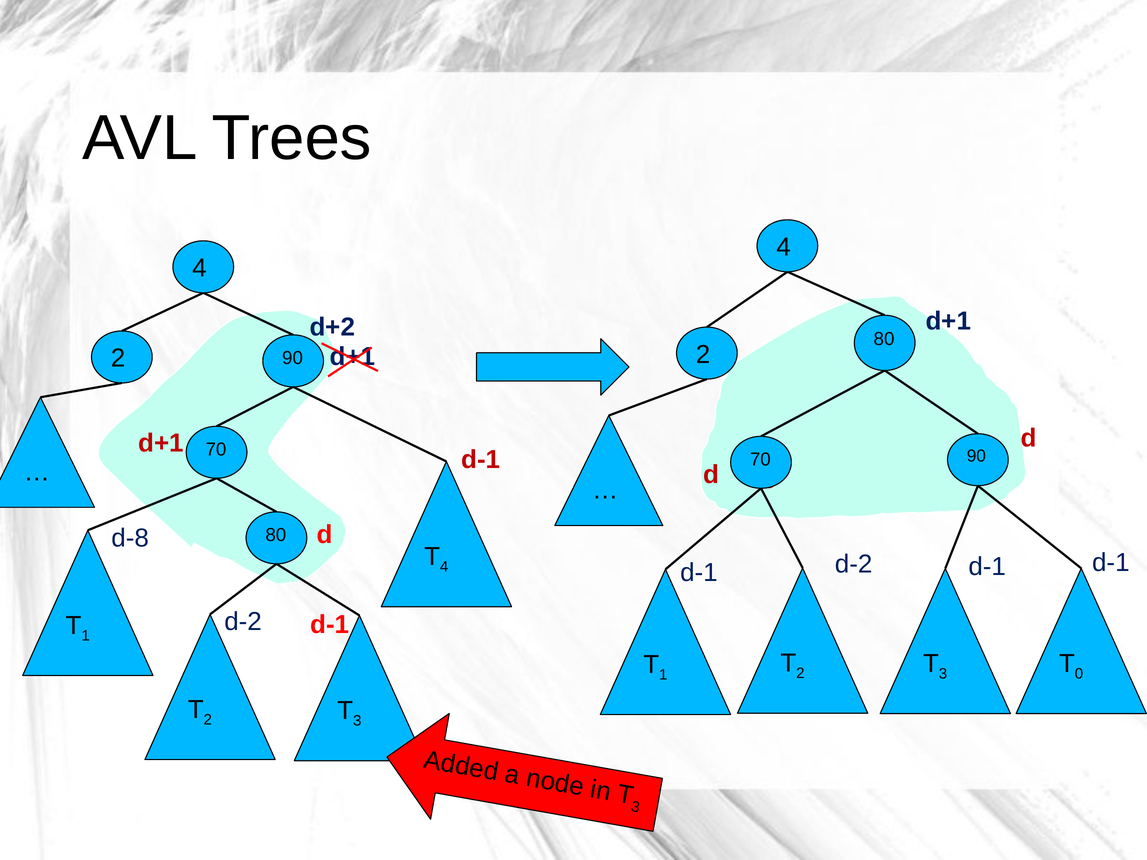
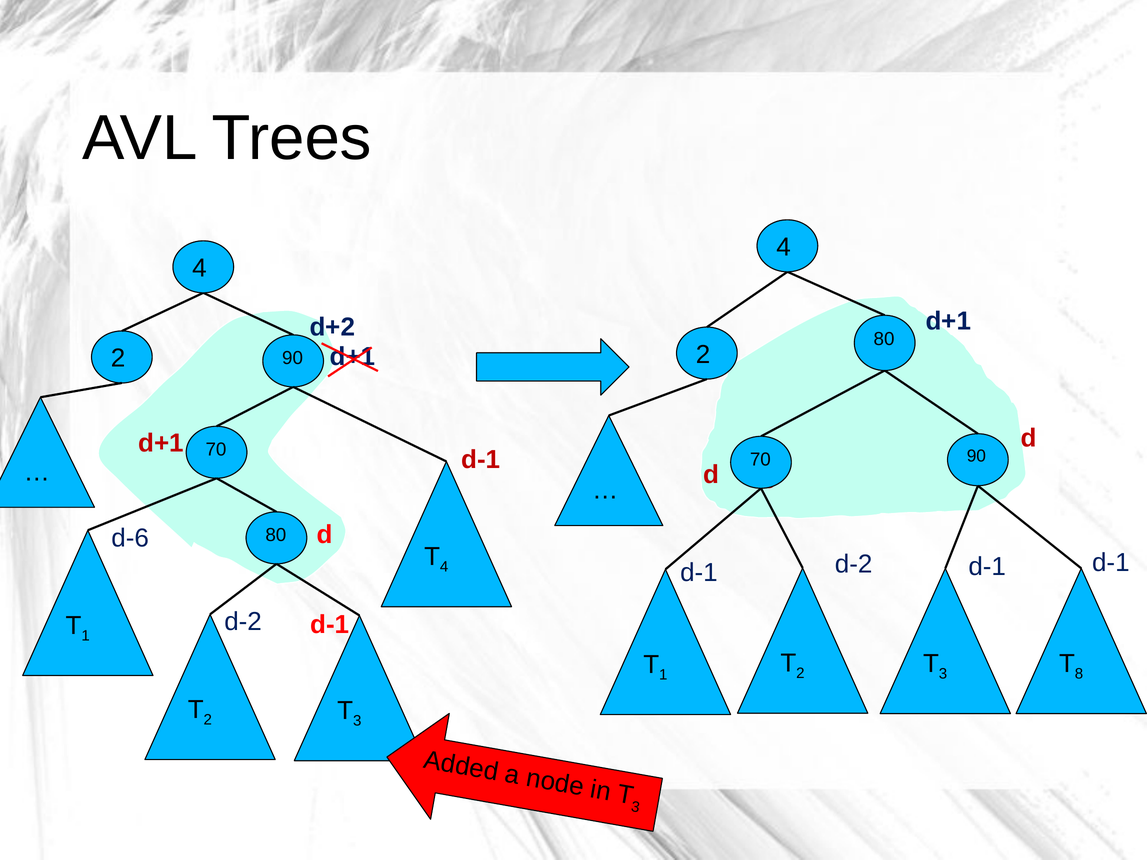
d-8: d-8 -> d-6
0 at (1079, 674): 0 -> 8
